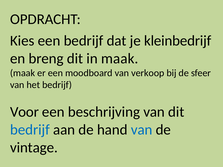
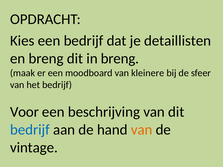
kleinbedrijf: kleinbedrijf -> detaillisten
in maak: maak -> breng
verkoop: verkoop -> kleinere
van at (142, 130) colour: blue -> orange
